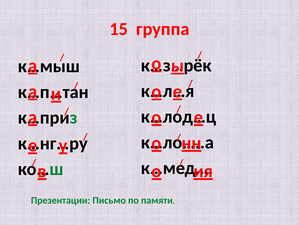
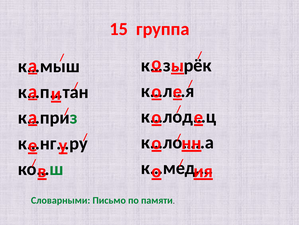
Презентации: Презентации -> Словарными
